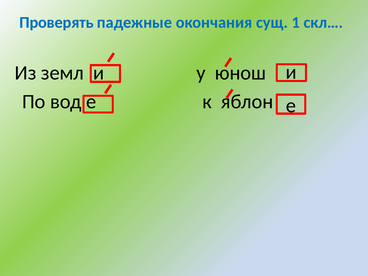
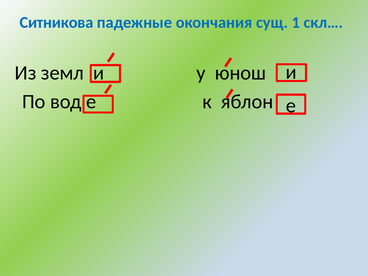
Проверять: Проверять -> Ситникова
